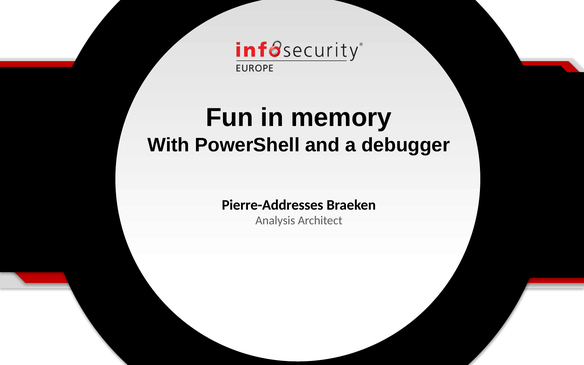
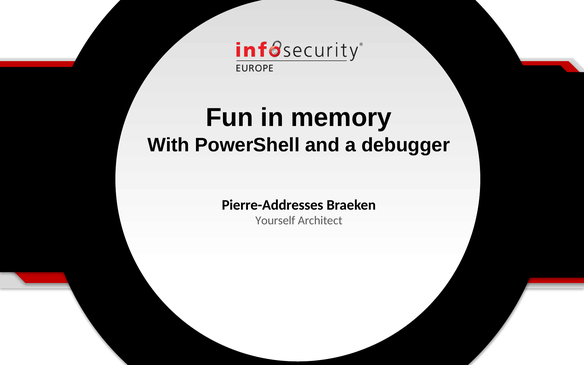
Analysis: Analysis -> Yourself
